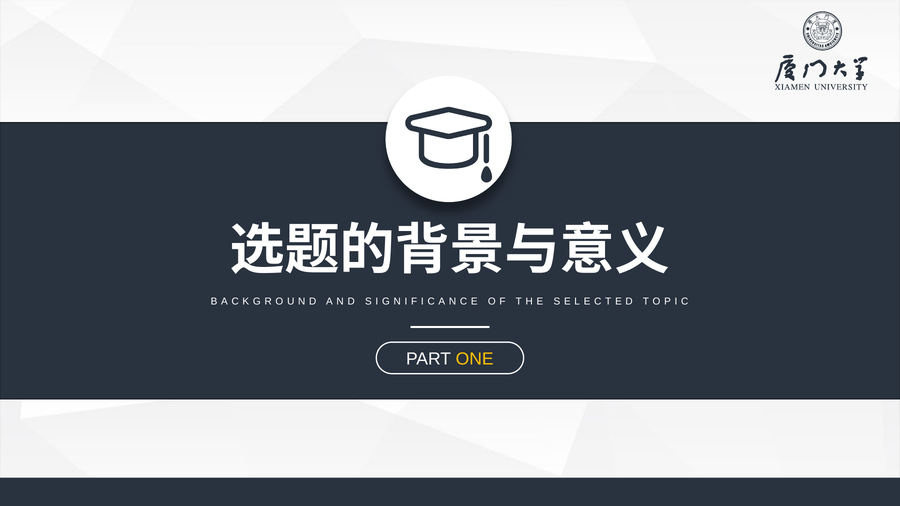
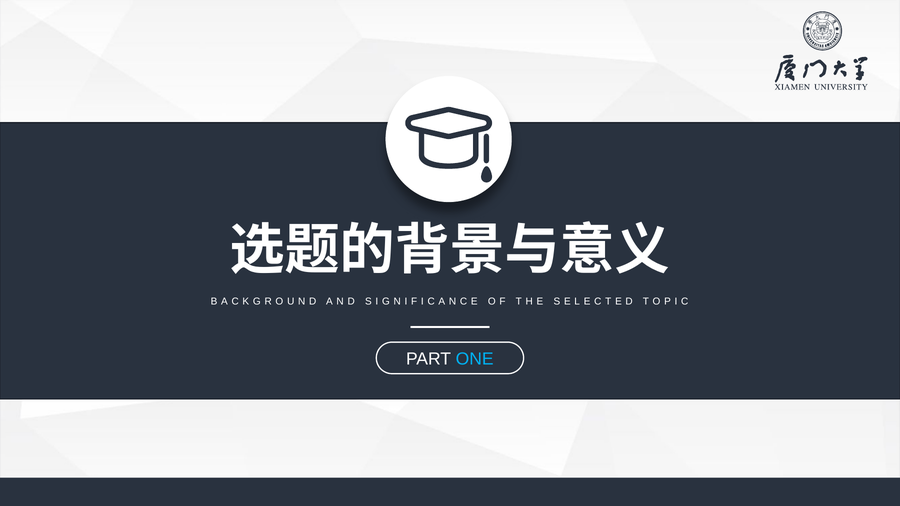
ONE colour: yellow -> light blue
